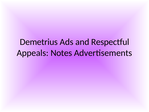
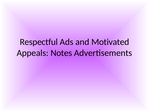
Demetrius: Demetrius -> Respectful
Respectful: Respectful -> Motivated
